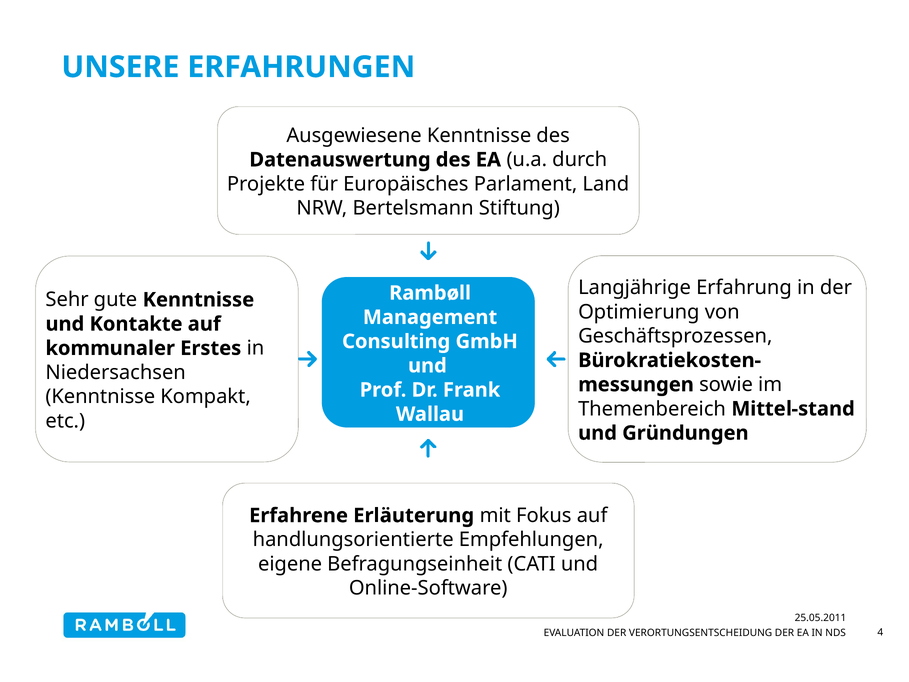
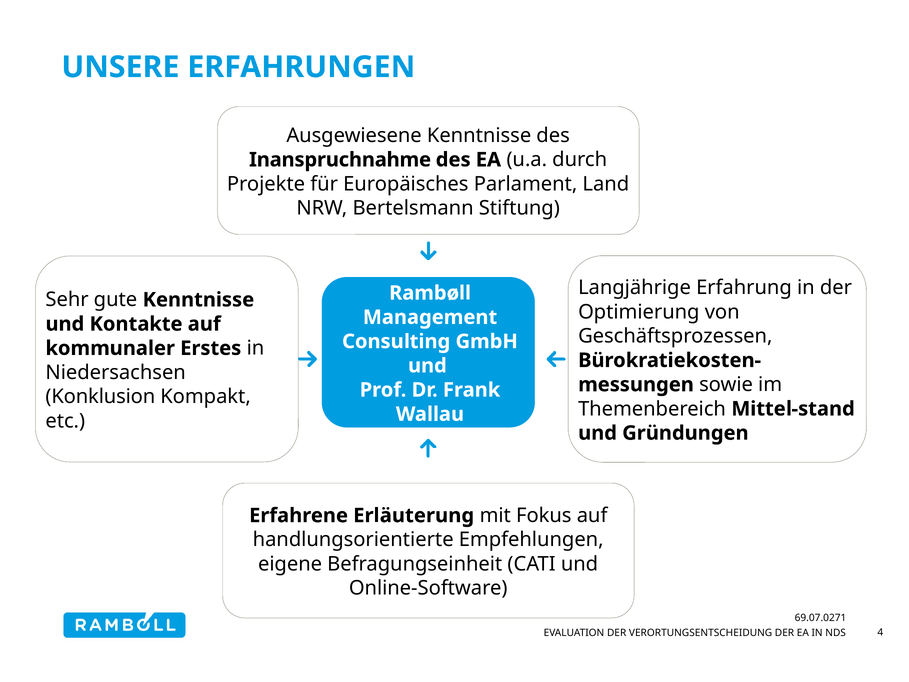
Datenauswertung: Datenauswertung -> Inanspruchnahme
Kenntnisse at (100, 397): Kenntnisse -> Konklusion
25.05.2011: 25.05.2011 -> 69.07.0271
